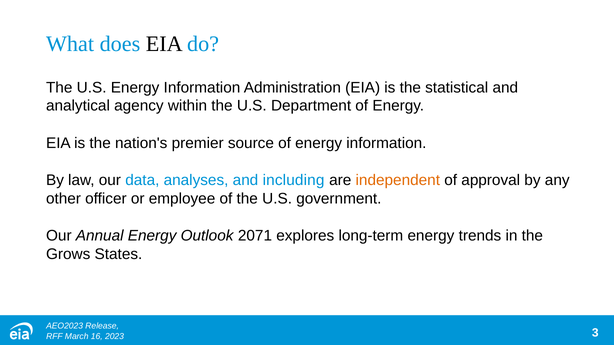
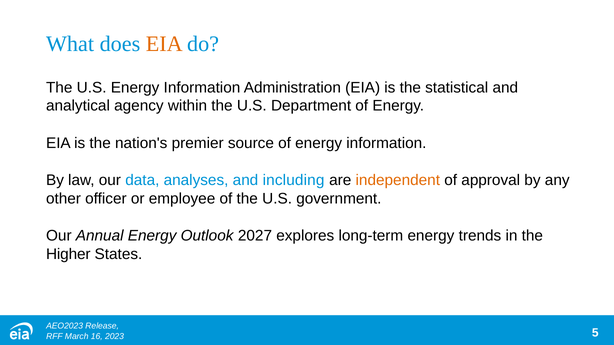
EIA at (164, 44) colour: black -> orange
2071: 2071 -> 2027
Grows: Grows -> Higher
3: 3 -> 5
